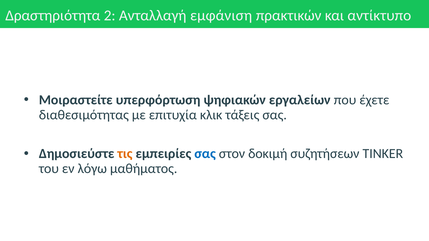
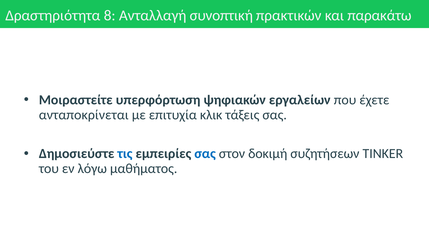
2: 2 -> 8
εμφάνιση: εμφάνιση -> συνοπτική
αντίκτυπο: αντίκτυπο -> παρακάτω
διαθεσιμότητας: διαθεσιμότητας -> ανταποκρίνεται
τις colour: orange -> blue
